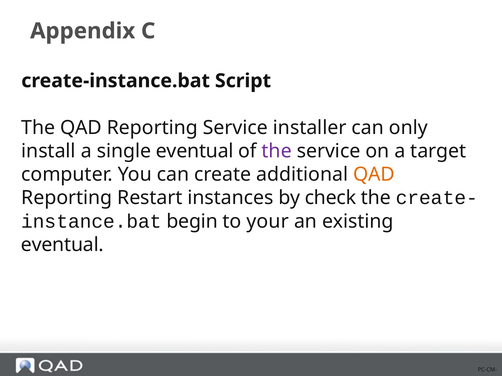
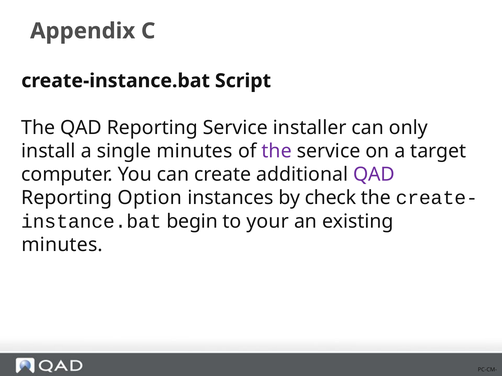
single eventual: eventual -> minutes
QAD at (374, 175) colour: orange -> purple
Restart: Restart -> Option
eventual at (62, 245): eventual -> minutes
